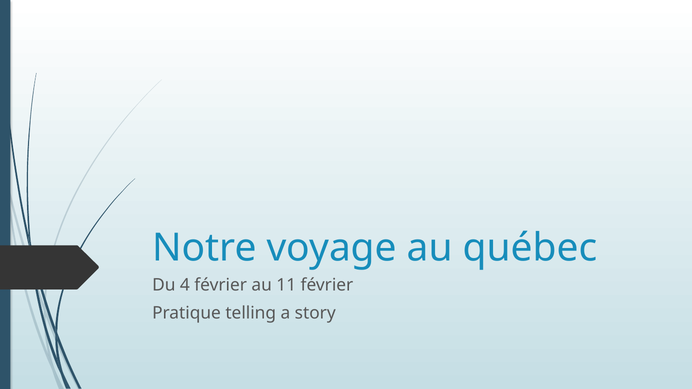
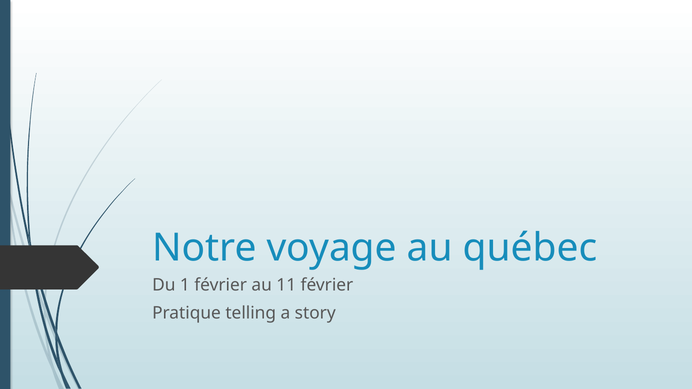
4: 4 -> 1
